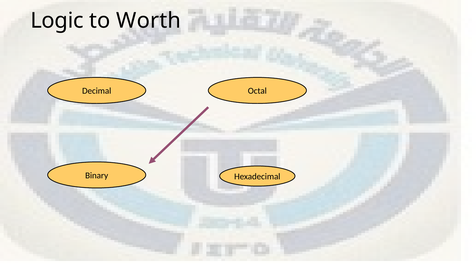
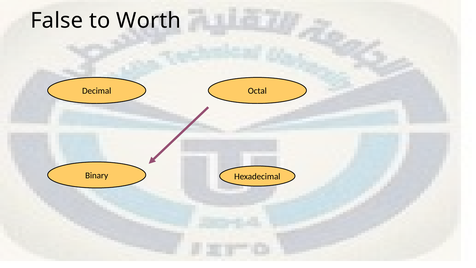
Logic: Logic -> False
